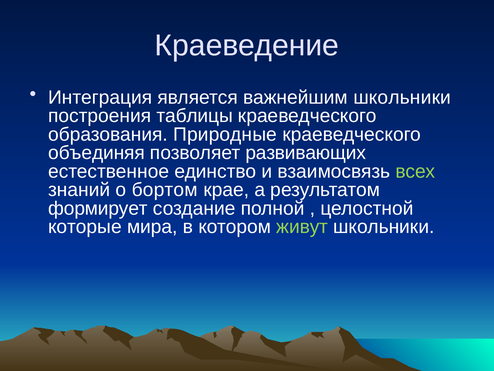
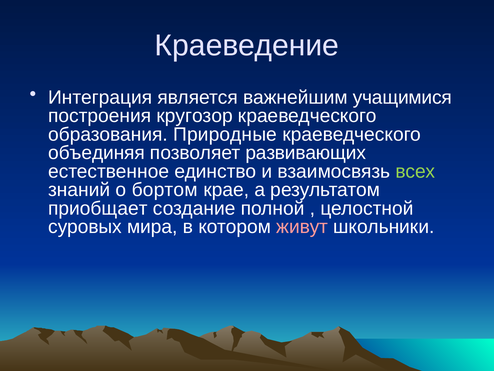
важнейшим школьники: школьники -> учащимися
таблицы: таблицы -> кругозор
формирует: формирует -> приобщает
которые: которые -> суровых
живут colour: light green -> pink
